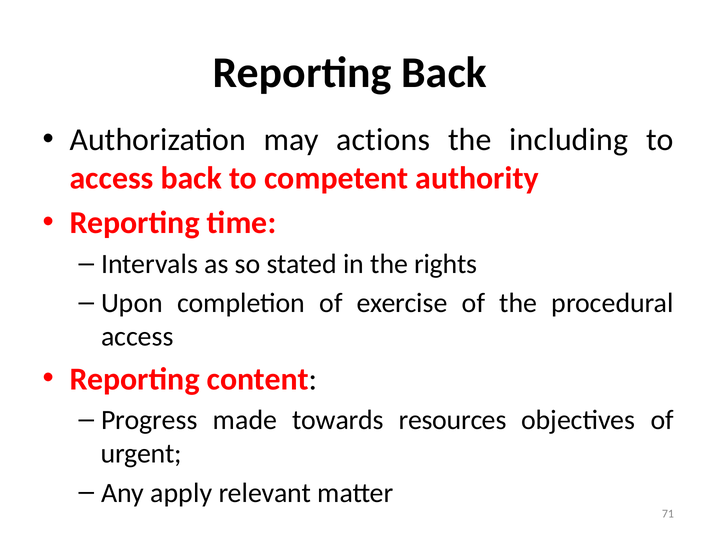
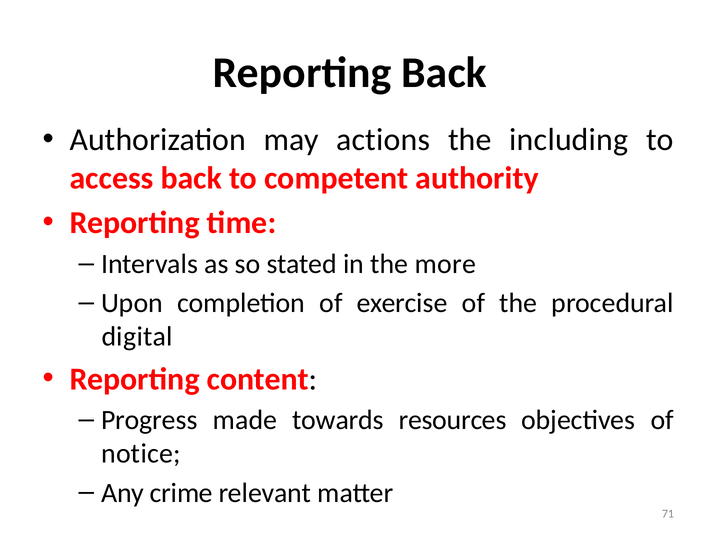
rights: rights -> more
access at (137, 336): access -> digital
urgent: urgent -> notice
apply: apply -> crime
